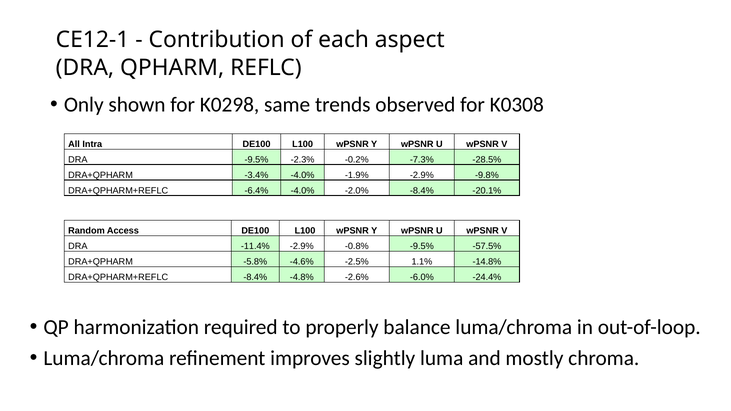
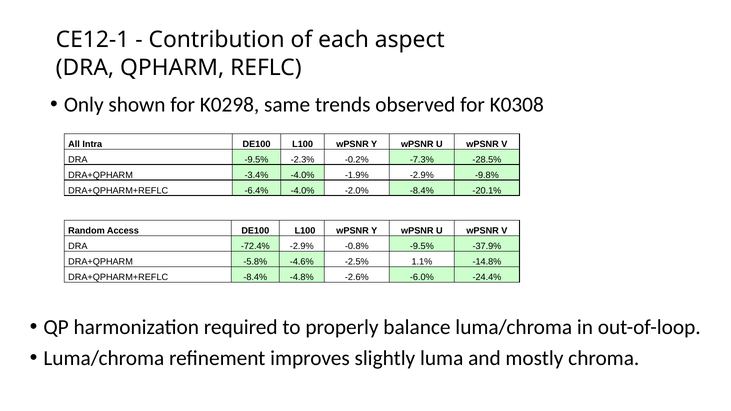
-11.4%: -11.4% -> -72.4%
-57.5%: -57.5% -> -37.9%
